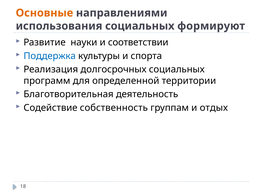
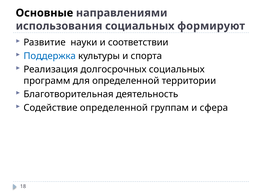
Основные colour: orange -> black
Содействие собственность: собственность -> определенной
отдых: отдых -> сфера
